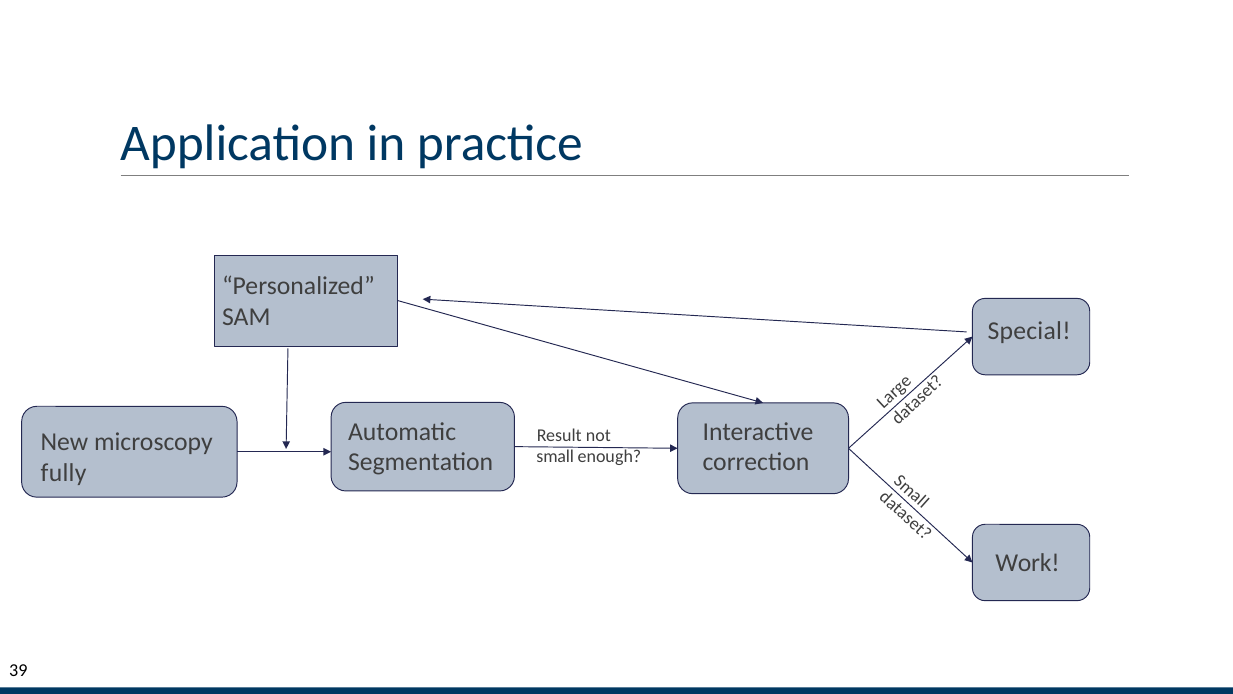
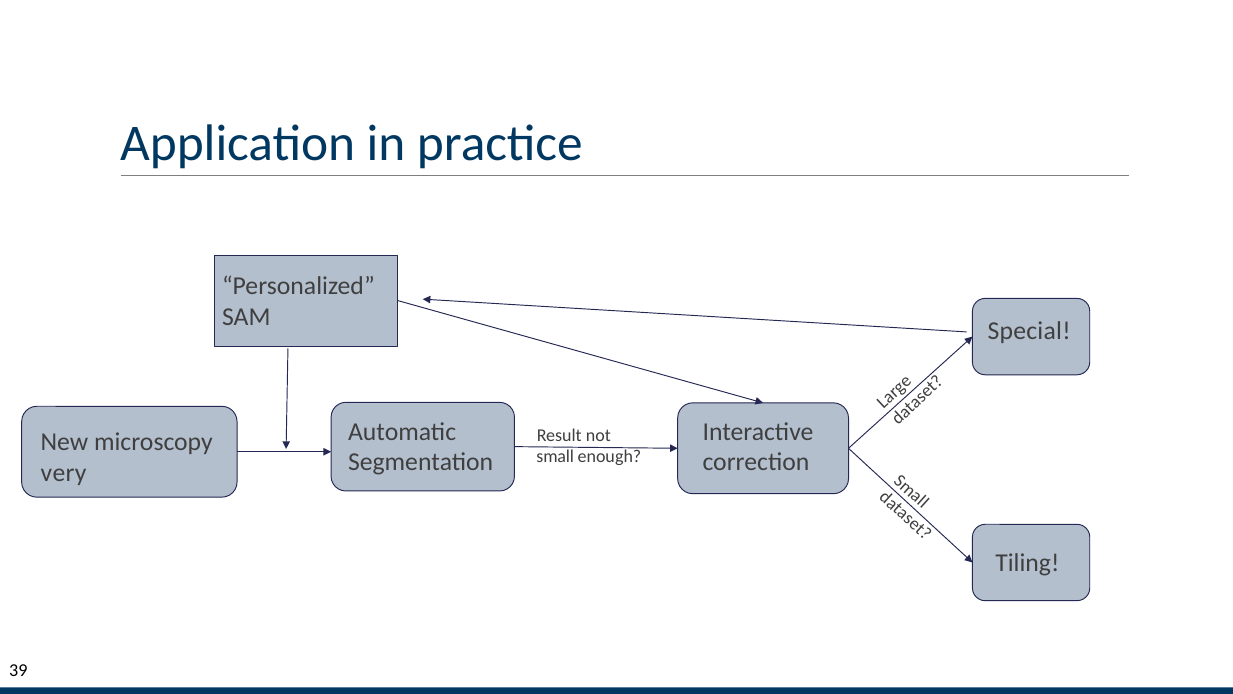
fully: fully -> very
Work: Work -> Tiling
